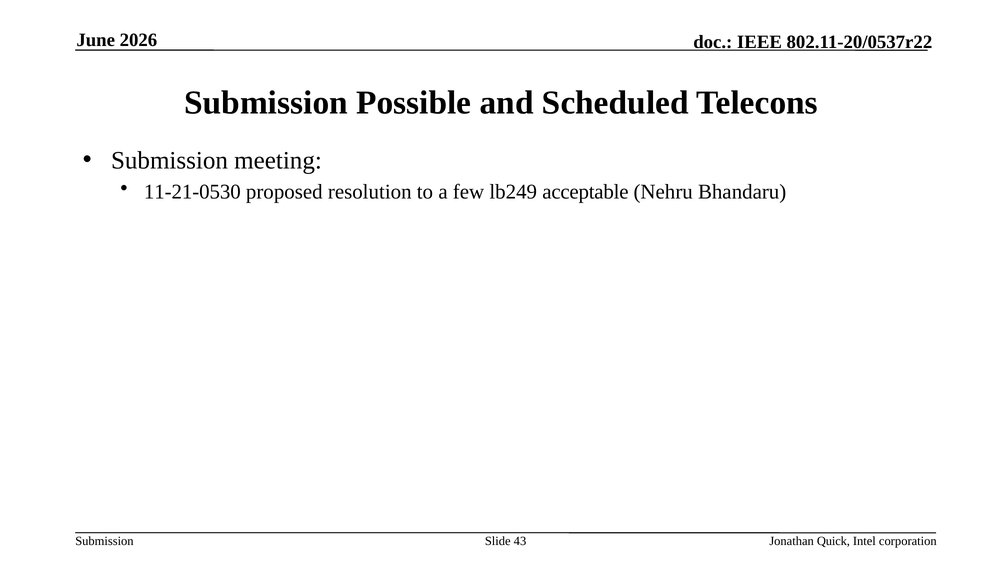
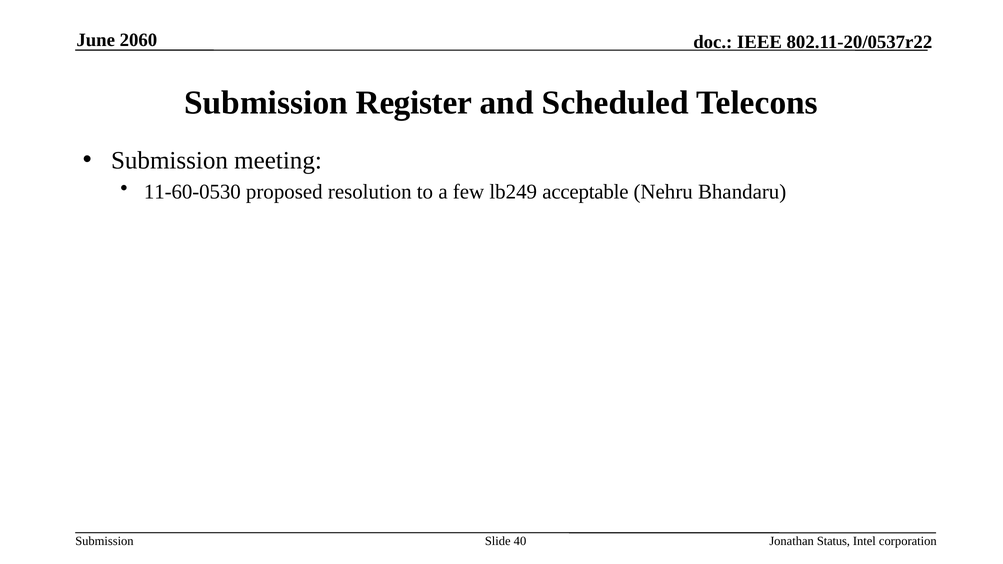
2026: 2026 -> 2060
Possible: Possible -> Register
11-21-0530: 11-21-0530 -> 11-60-0530
43: 43 -> 40
Quick: Quick -> Status
